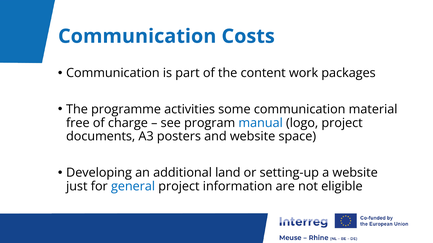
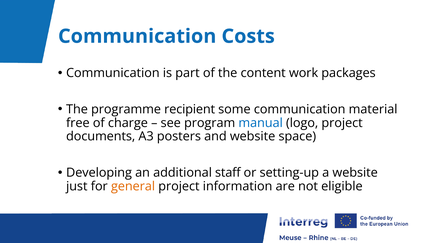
activities: activities -> recipient
land: land -> staff
general colour: blue -> orange
